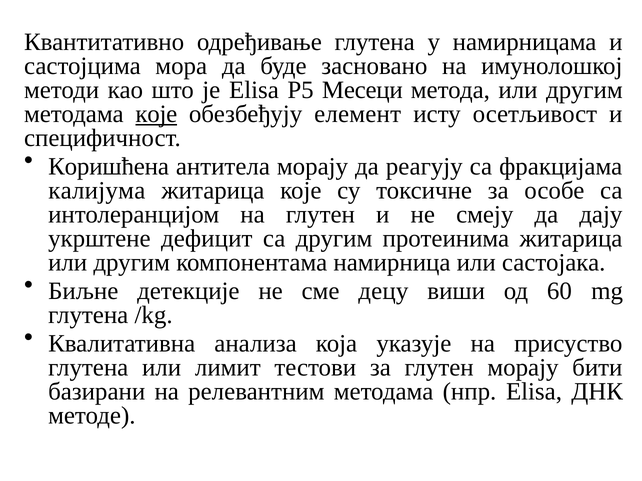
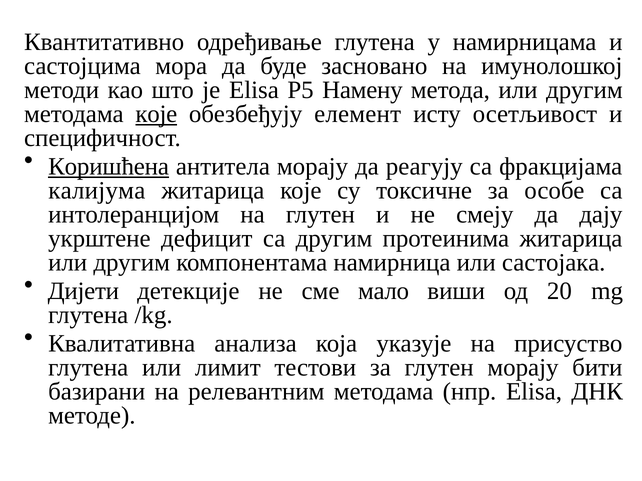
Месеци: Месеци -> Намену
Коришћена underline: none -> present
Биљне: Биљне -> Дијети
децу: децу -> мало
60: 60 -> 20
